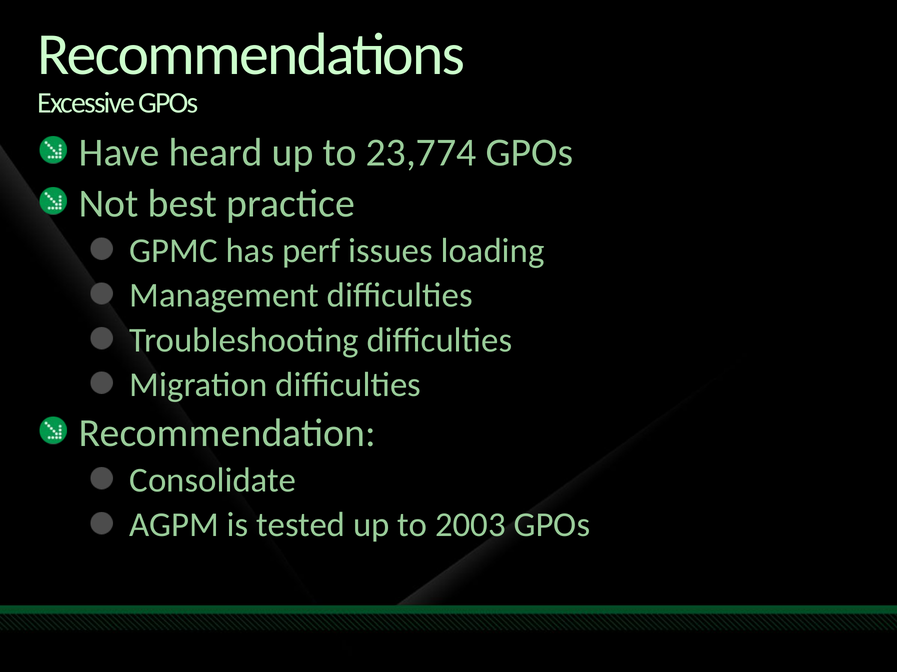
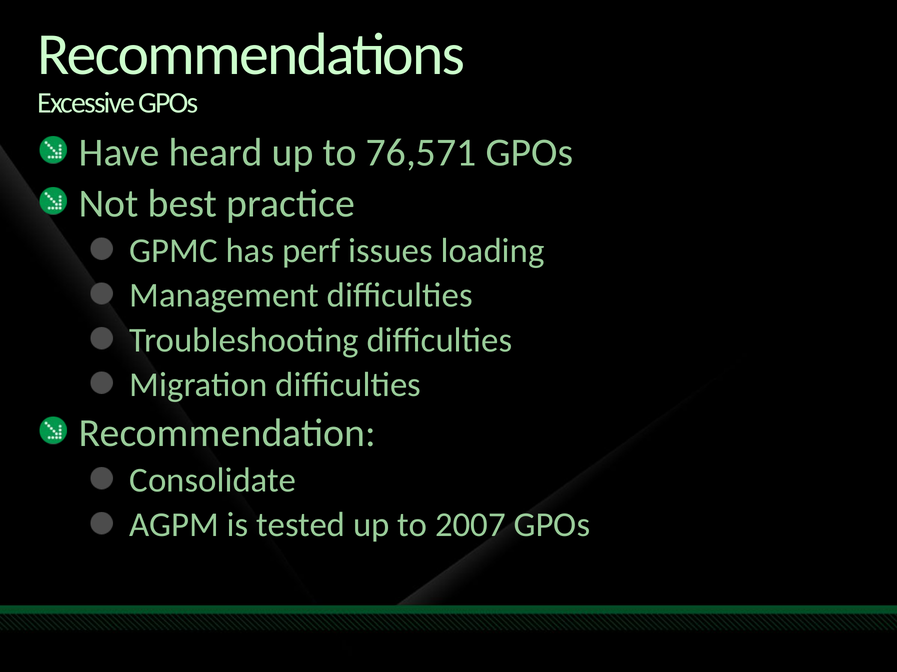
23,774: 23,774 -> 76,571
2003: 2003 -> 2007
